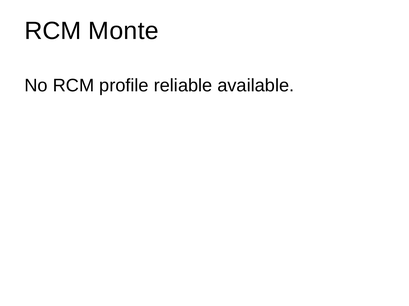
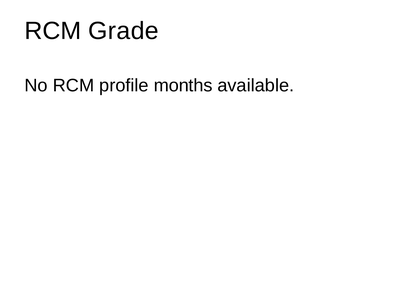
Monte: Monte -> Grade
reliable: reliable -> months
